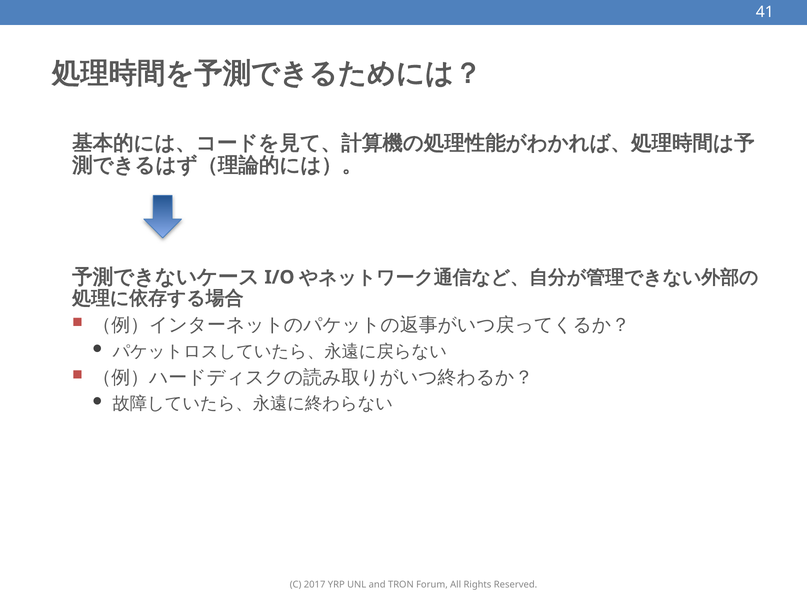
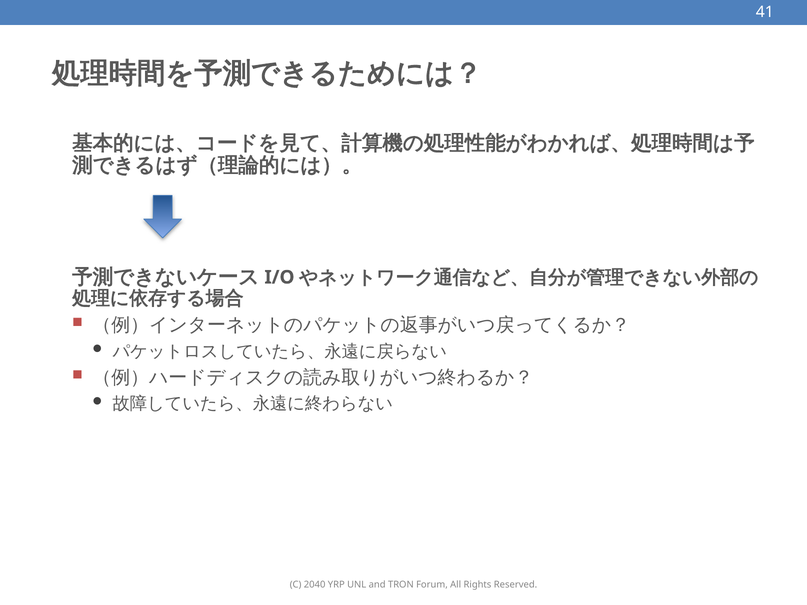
2017: 2017 -> 2040
